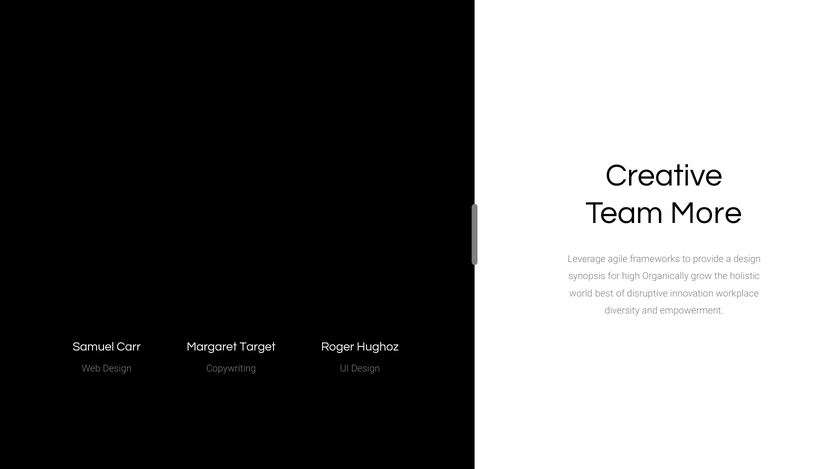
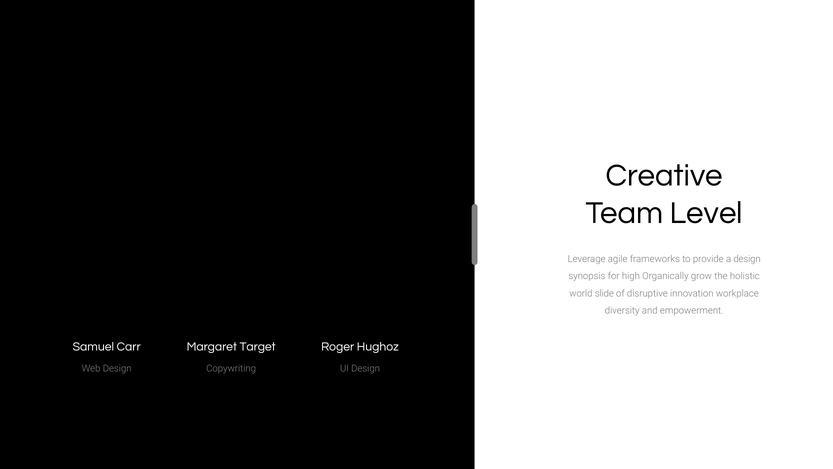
More: More -> Level
best: best -> slide
